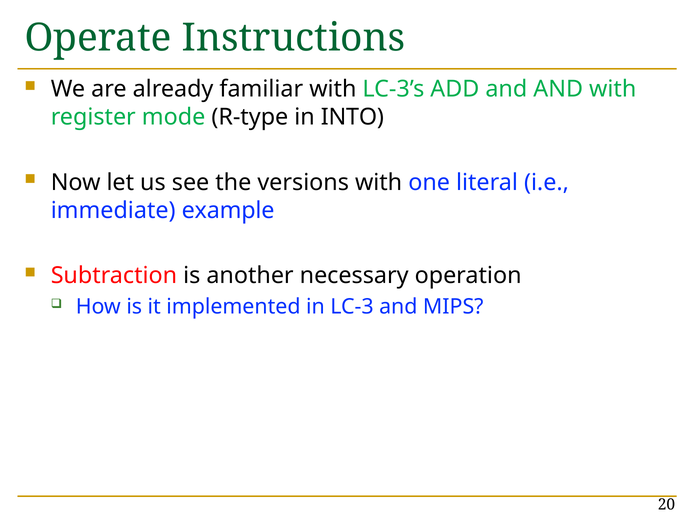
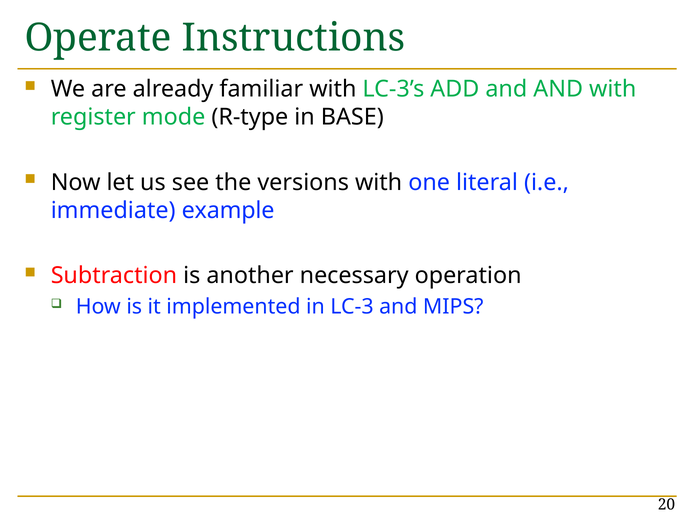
INTO: INTO -> BASE
